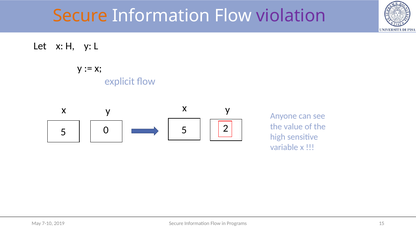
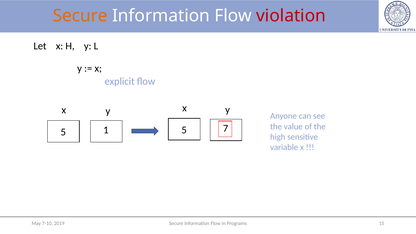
violation colour: purple -> red
2: 2 -> 7
0: 0 -> 1
